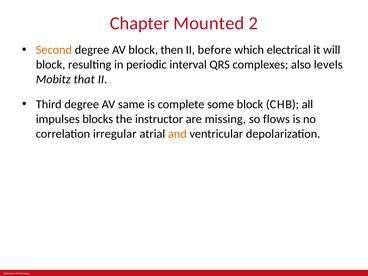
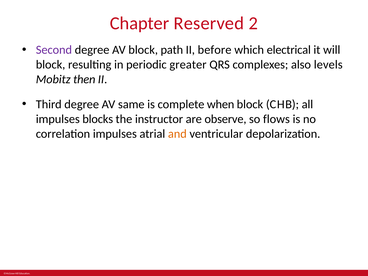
Mounted: Mounted -> Reserved
Second colour: orange -> purple
then: then -> path
interval: interval -> greater
that: that -> then
some: some -> when
missing: missing -> observe
correlation irregular: irregular -> impulses
